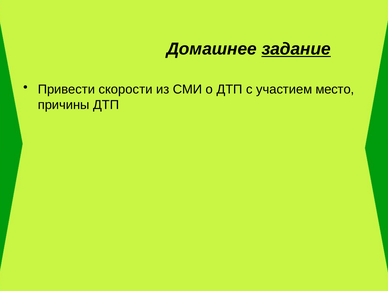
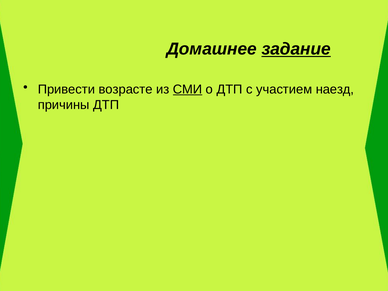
скорости: скорости -> возрасте
СМИ underline: none -> present
место: место -> наезд
